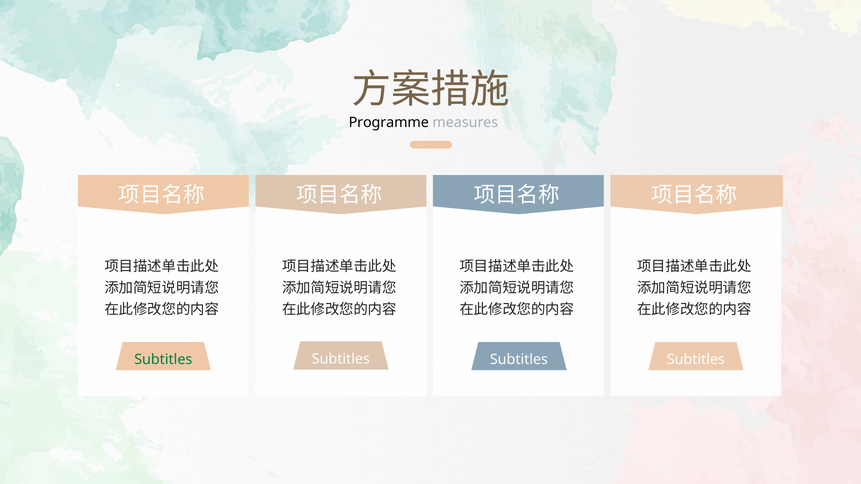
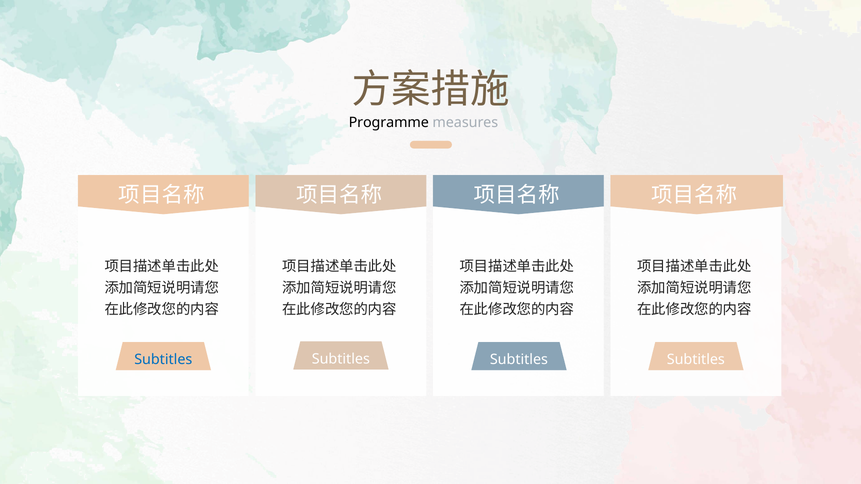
Subtitles at (163, 360) colour: green -> blue
